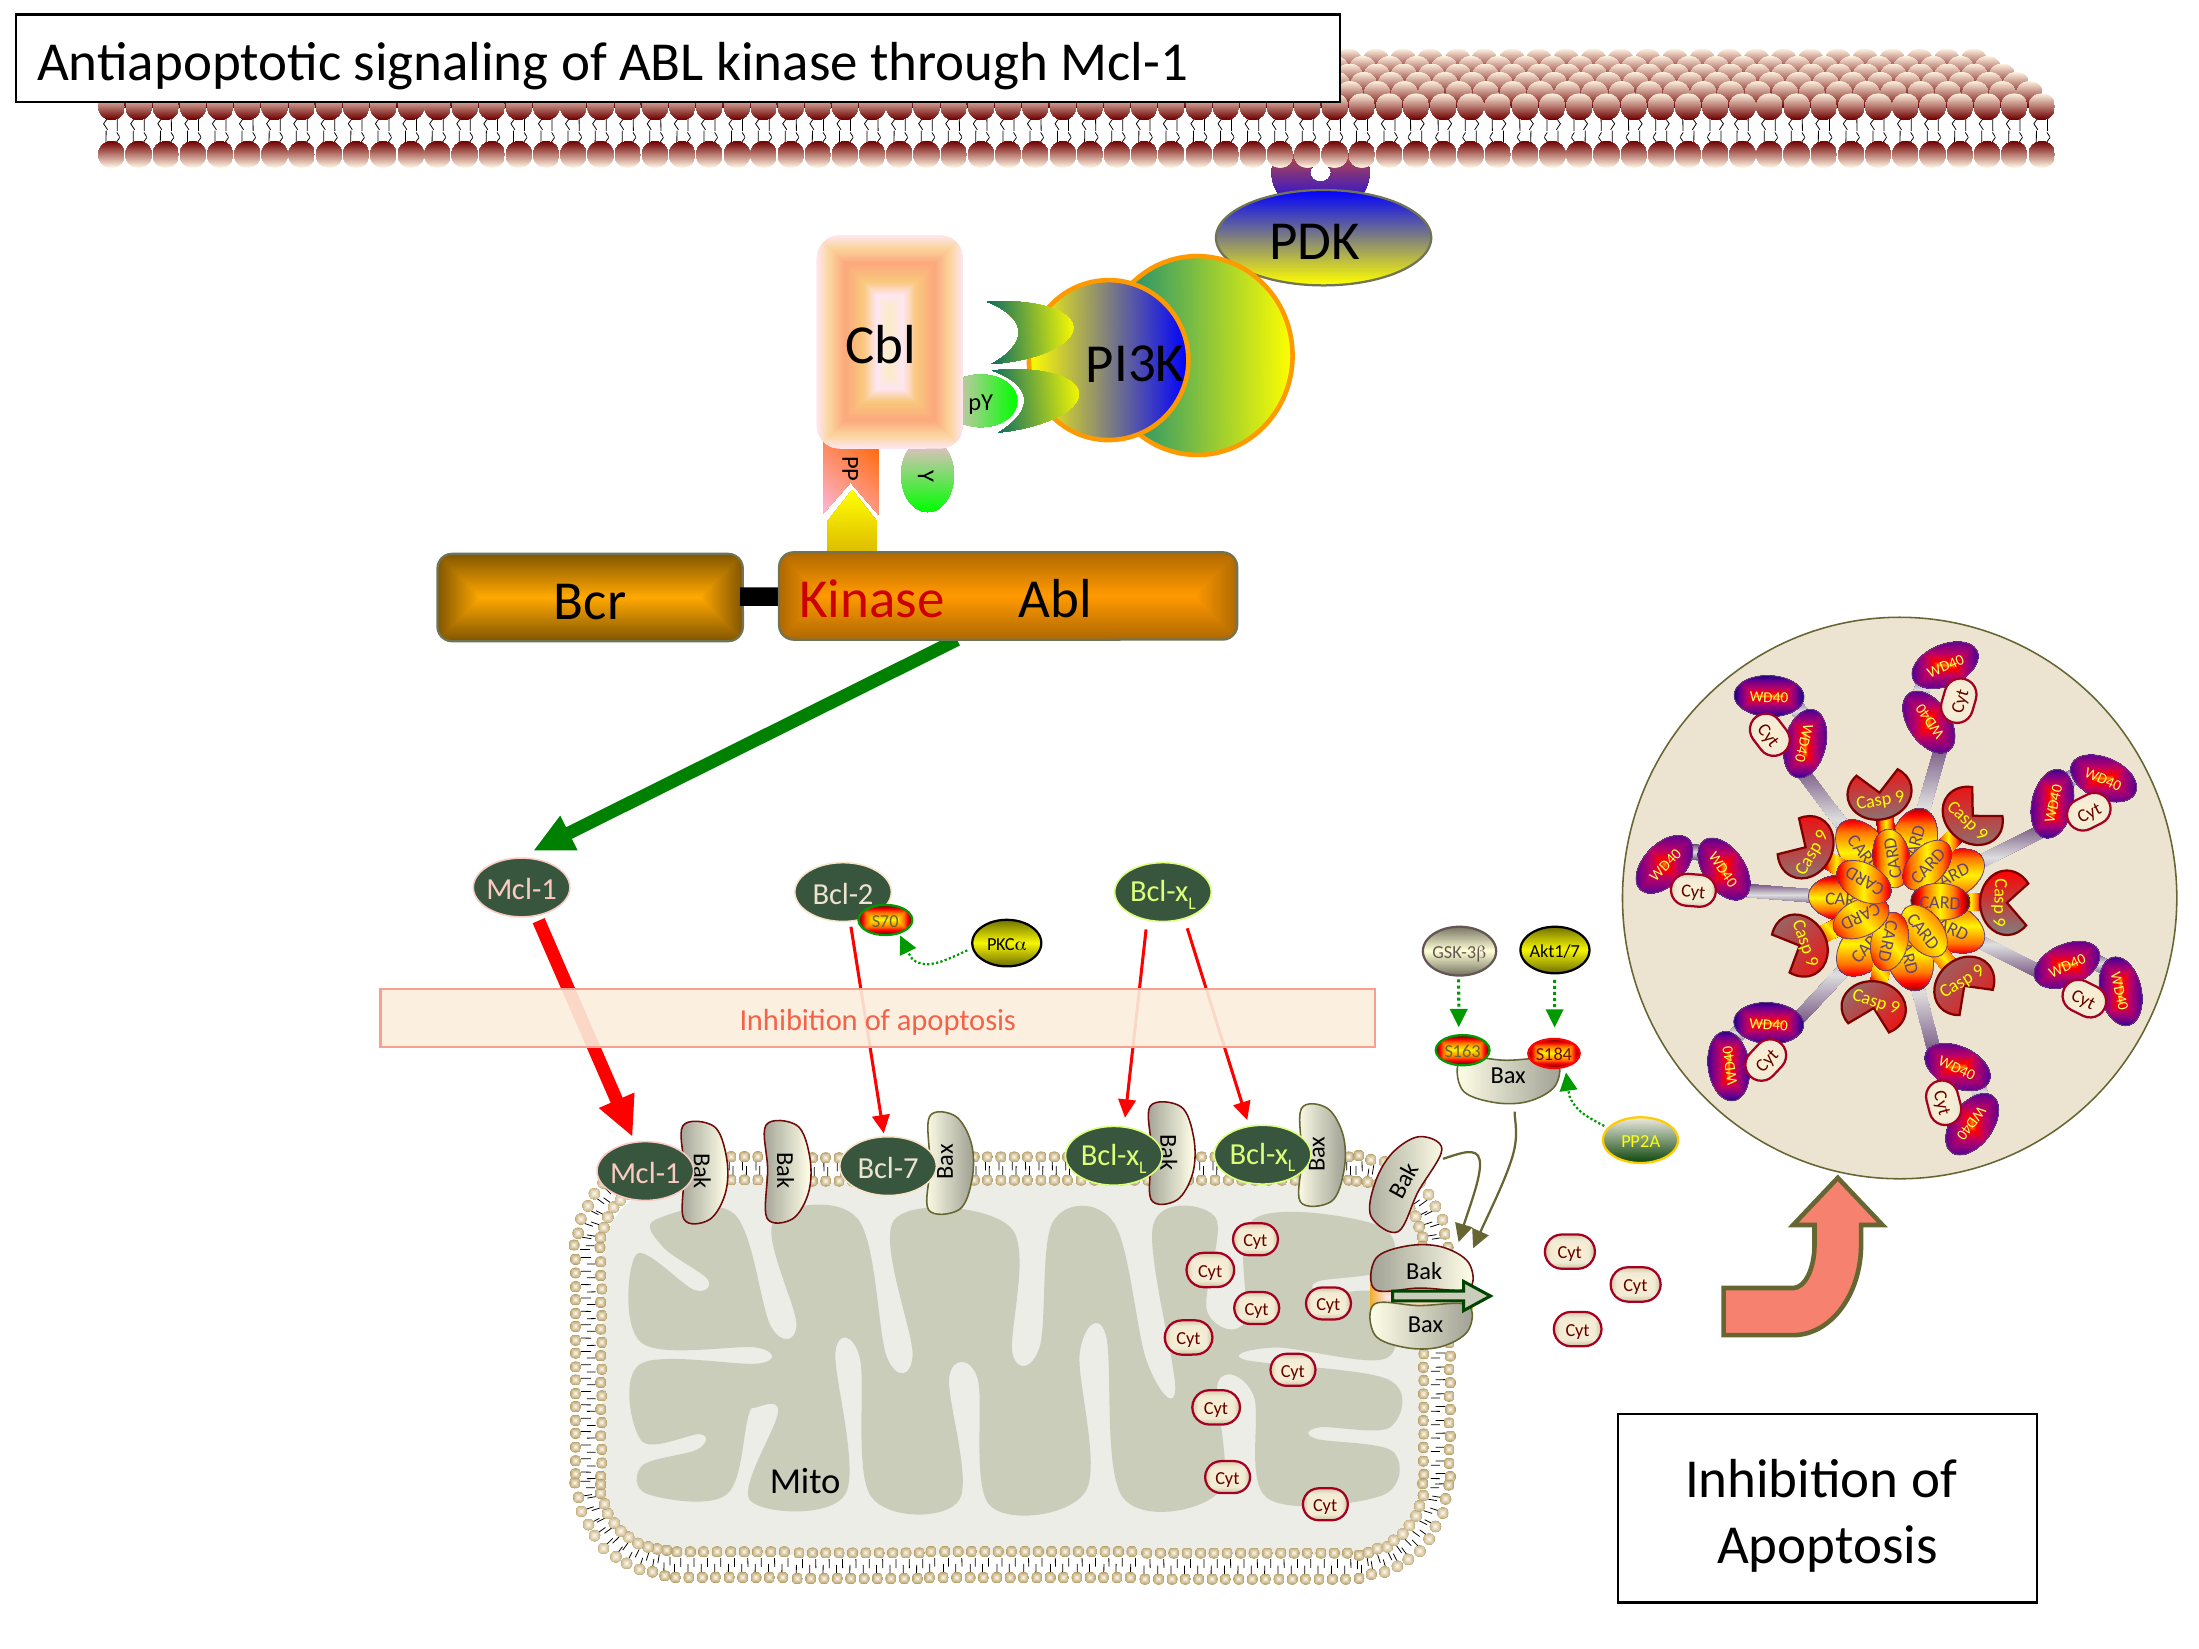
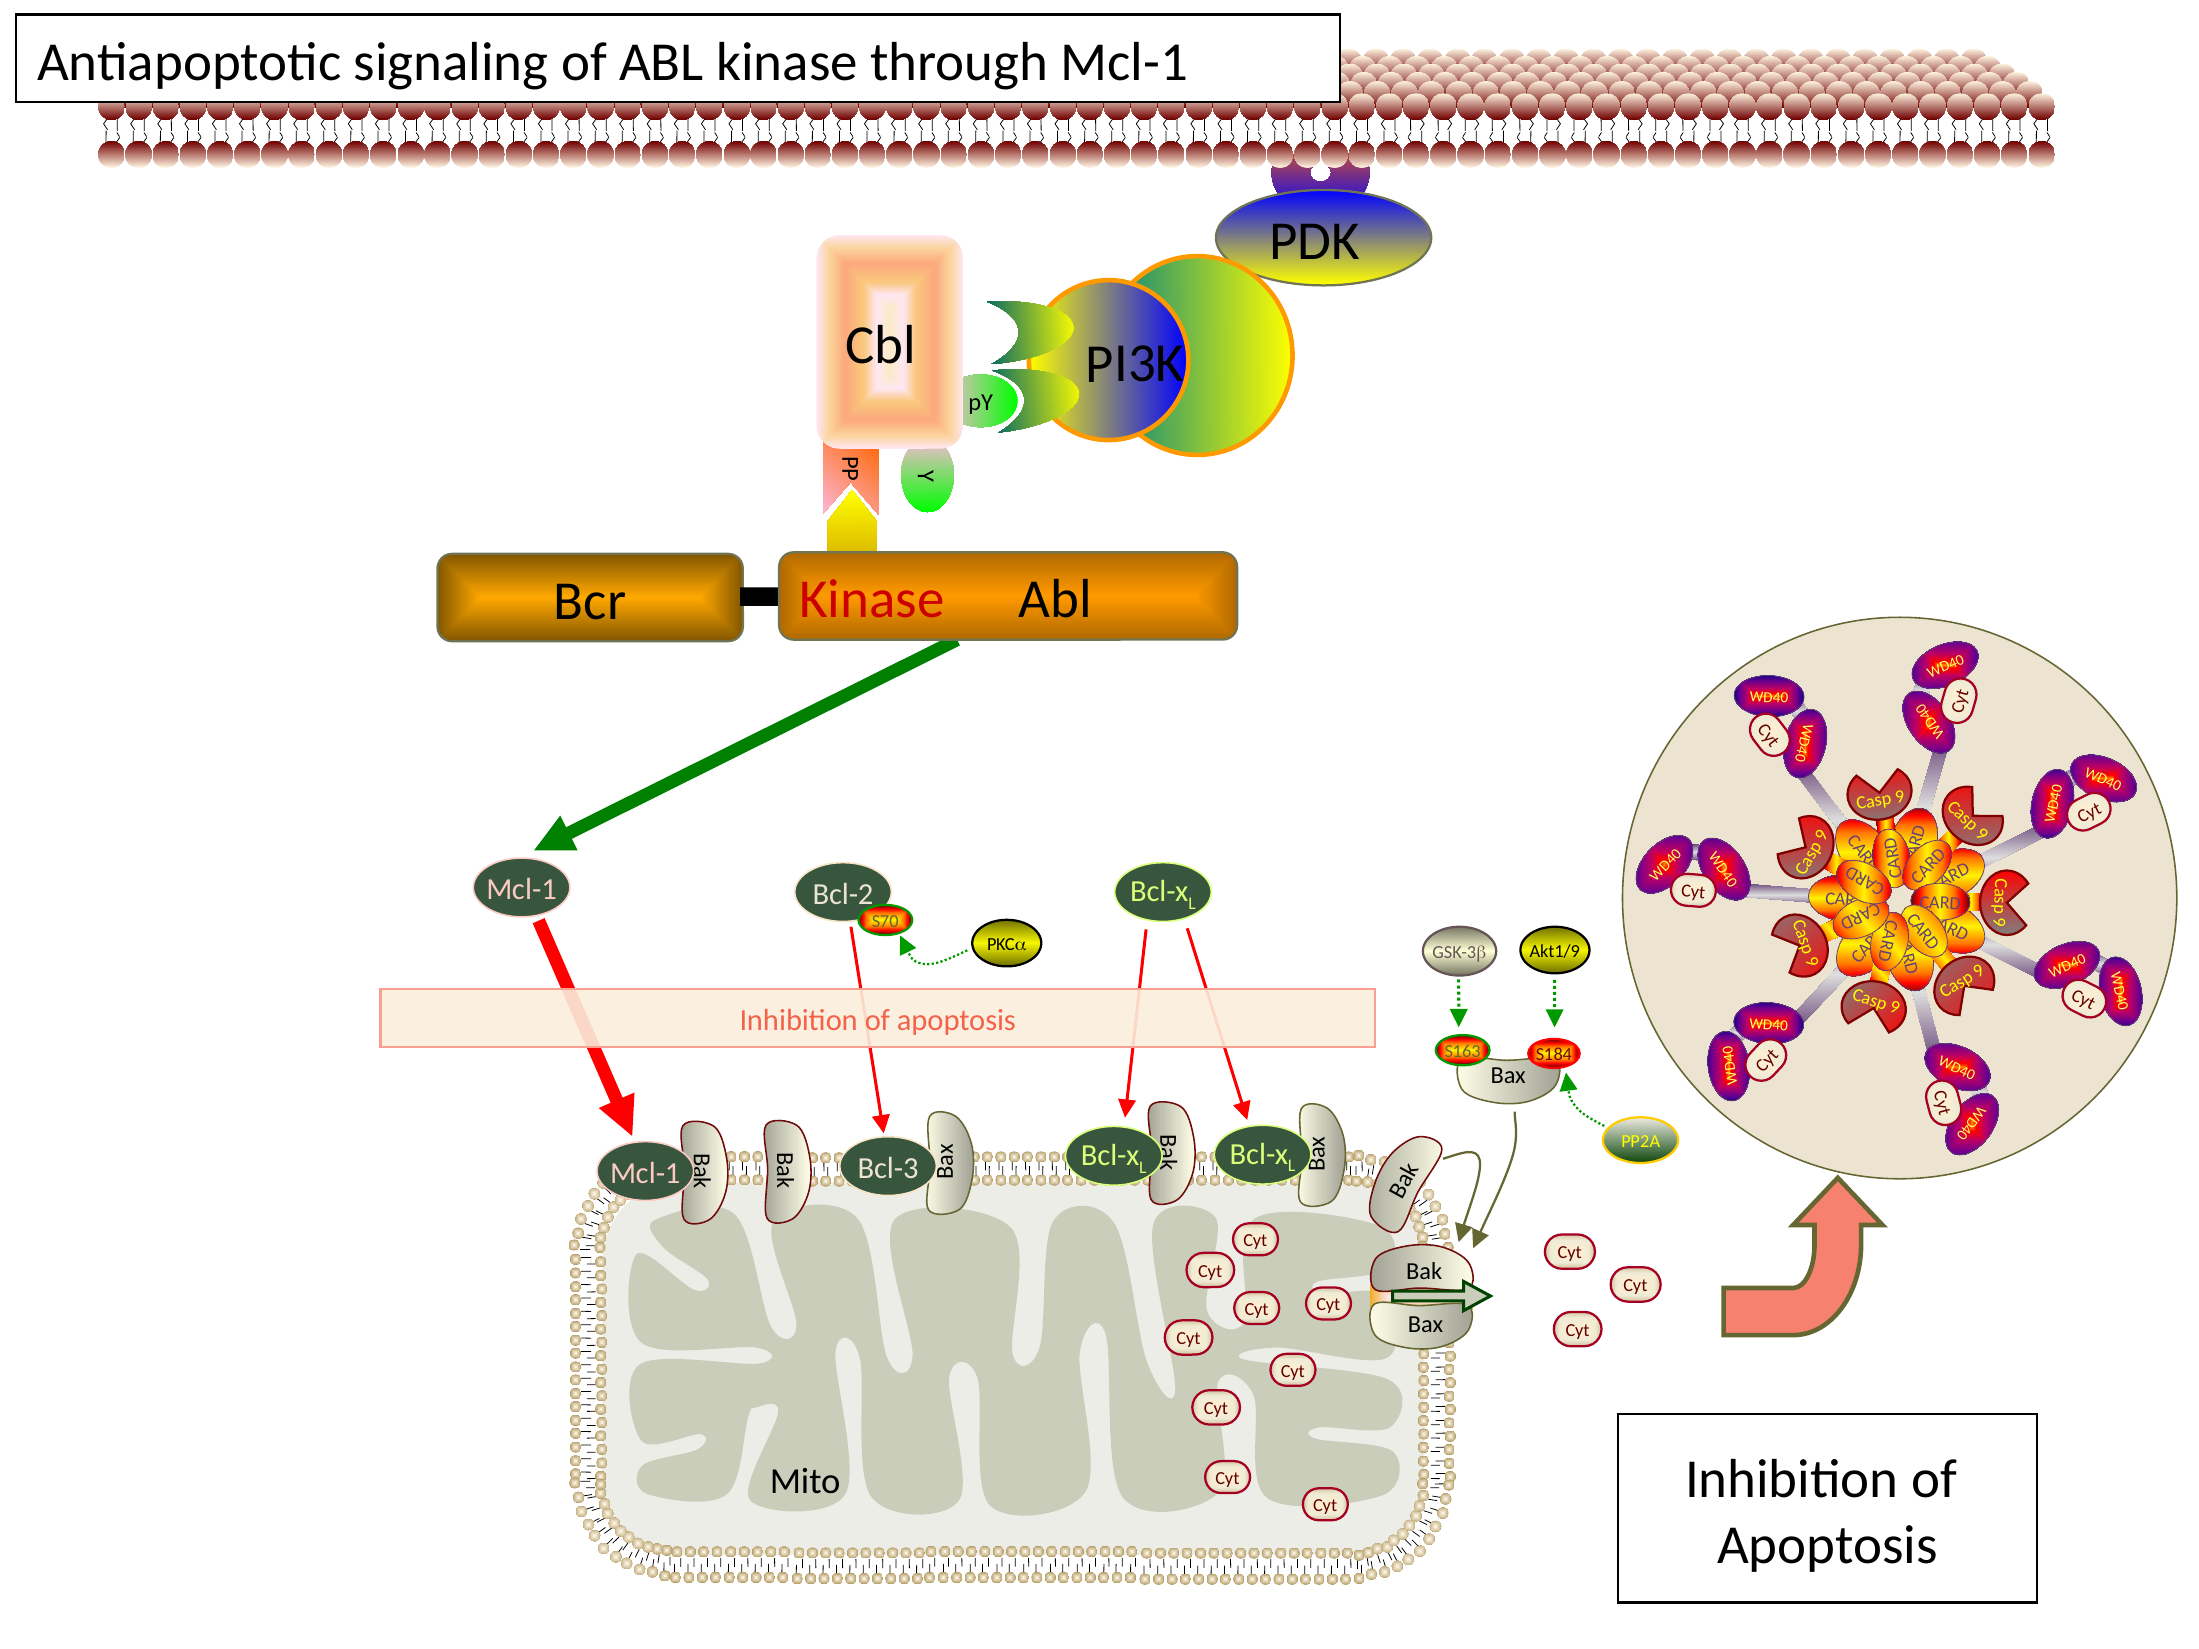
Akt1/7: Akt1/7 -> Akt1/9
Bcl-7: Bcl-7 -> Bcl-3
